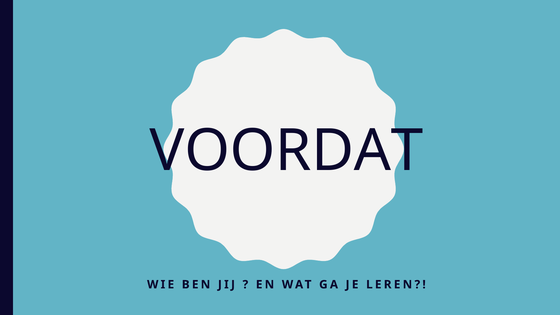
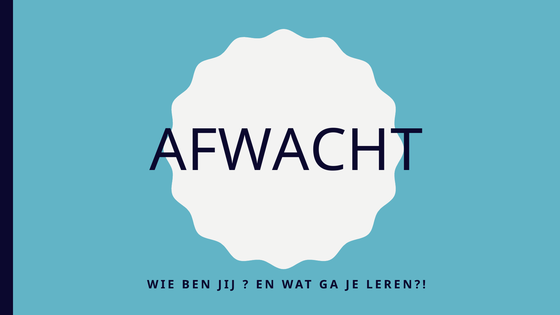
VOORDAT: VOORDAT -> AFWACHT
